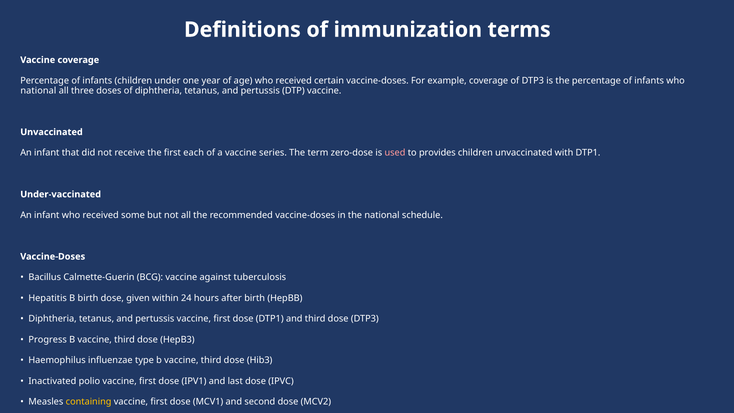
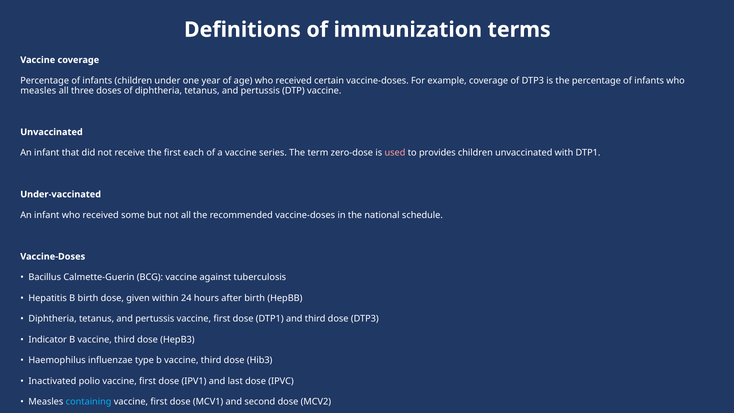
national at (38, 91): national -> measles
Progress: Progress -> Indicator
containing colour: yellow -> light blue
